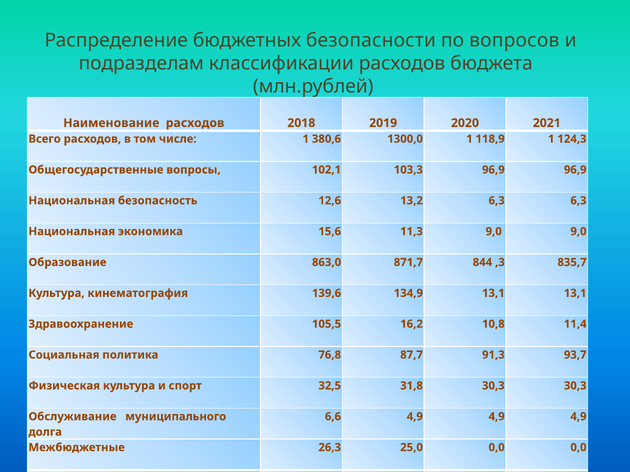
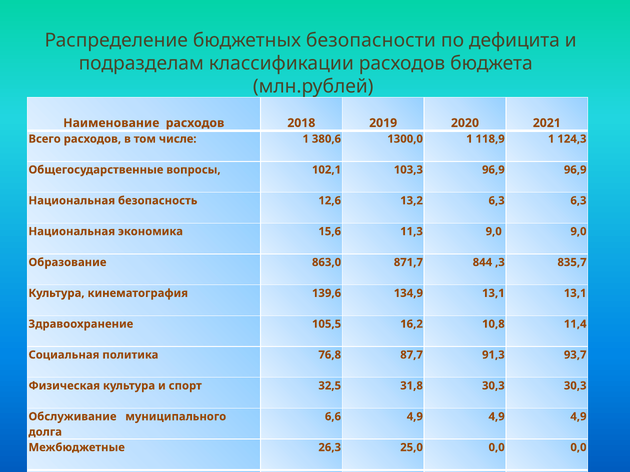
вопросов: вопросов -> дефицита
